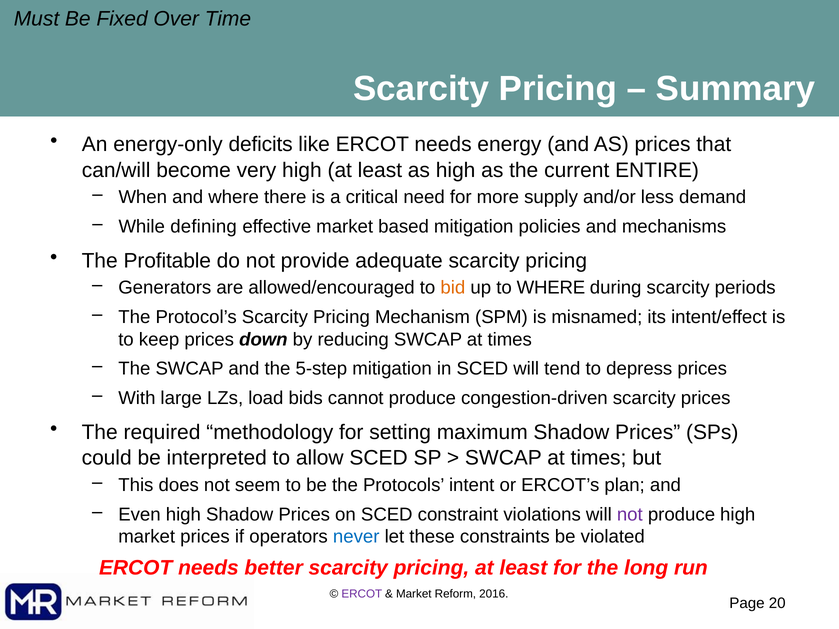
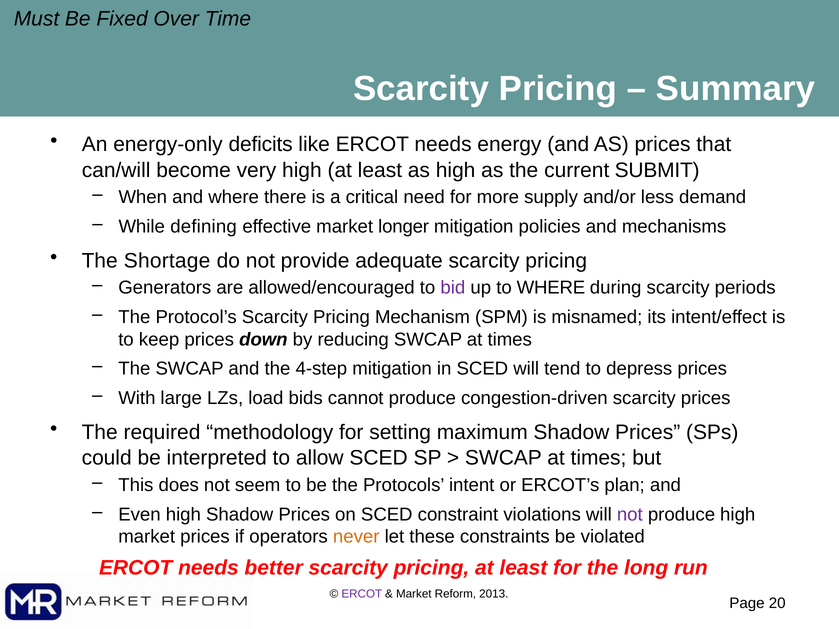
ENTIRE: ENTIRE -> SUBMIT
based: based -> longer
Profitable: Profitable -> Shortage
bid colour: orange -> purple
5-step: 5-step -> 4-step
never colour: blue -> orange
2016: 2016 -> 2013
